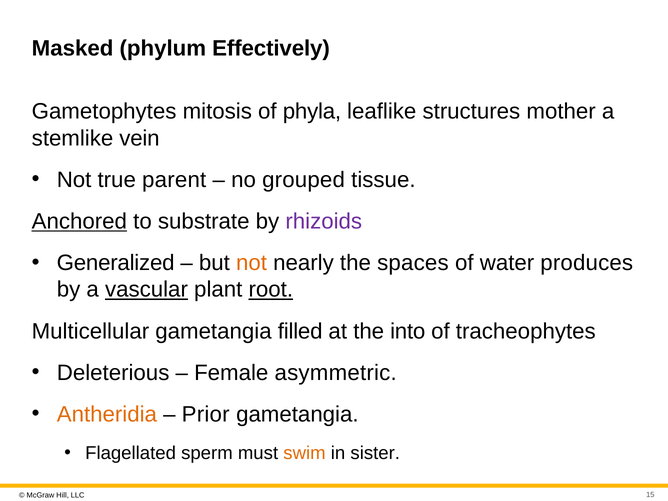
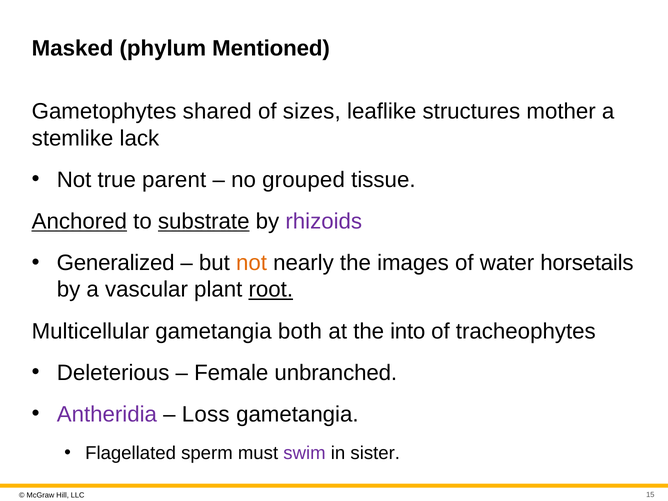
Effectively: Effectively -> Mentioned
mitosis: mitosis -> shared
phyla: phyla -> sizes
vein: vein -> lack
substrate underline: none -> present
spaces: spaces -> images
produces: produces -> horsetails
vascular underline: present -> none
filled: filled -> both
asymmetric: asymmetric -> unbranched
Antheridia colour: orange -> purple
Prior: Prior -> Loss
swim colour: orange -> purple
